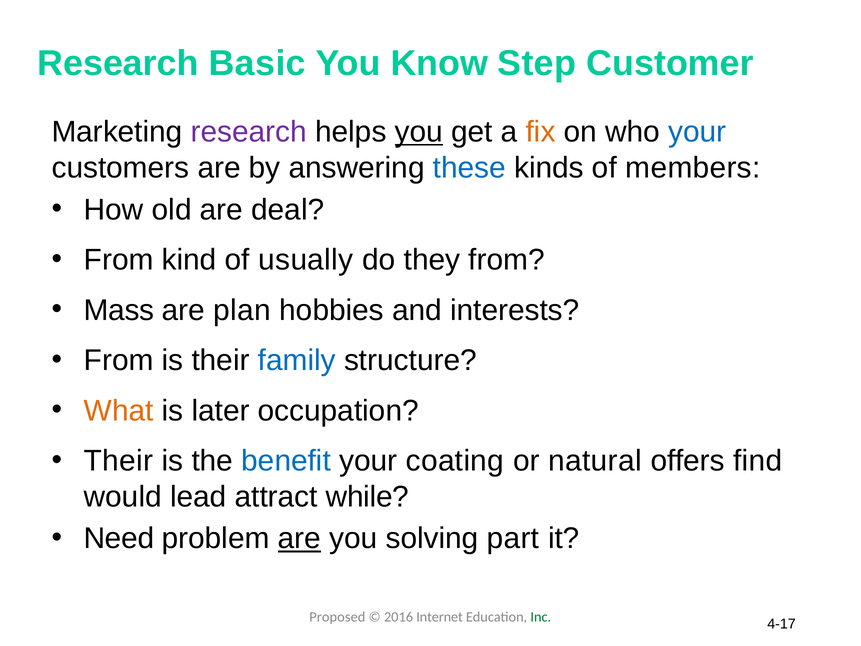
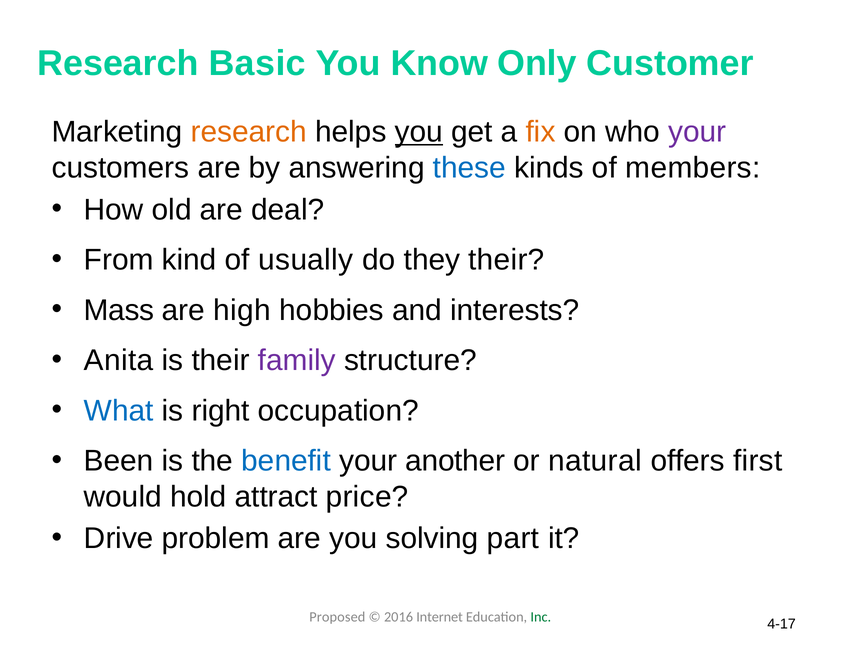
Step: Step -> Only
research at (249, 132) colour: purple -> orange
your at (697, 132) colour: blue -> purple
they from: from -> their
plan: plan -> high
From at (119, 360): From -> Anita
family colour: blue -> purple
What colour: orange -> blue
later: later -> right
Their at (119, 461): Their -> Been
coating: coating -> another
find: find -> first
lead: lead -> hold
while: while -> price
Need: Need -> Drive
are at (299, 538) underline: present -> none
